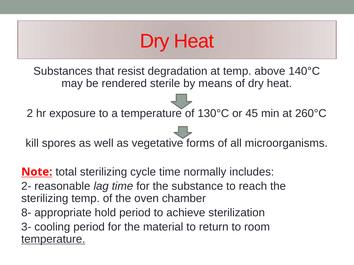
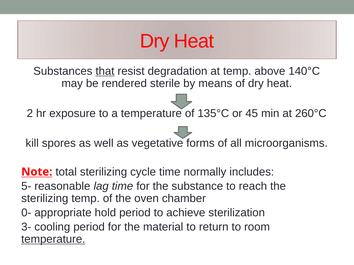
that underline: none -> present
130°C: 130°C -> 135°C
2-: 2- -> 5-
8-: 8- -> 0-
